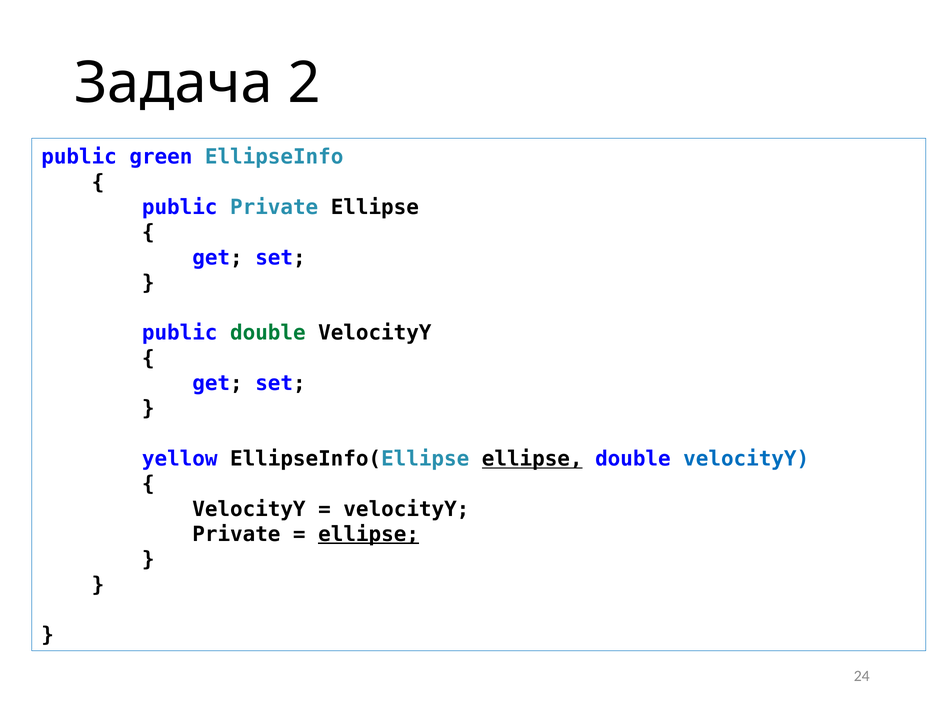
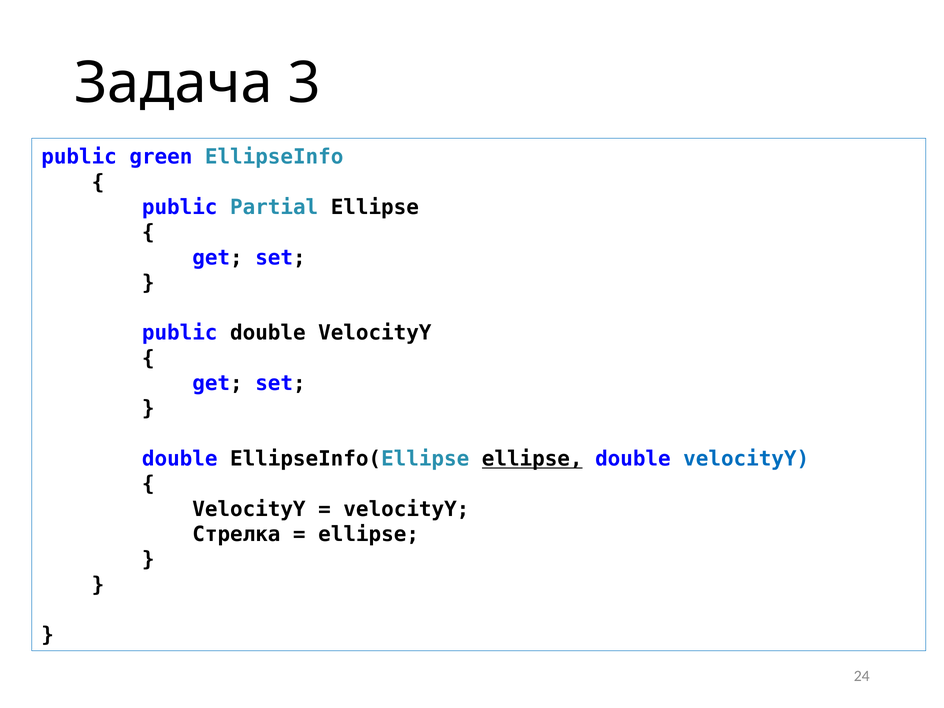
2: 2 -> 3
public Private: Private -> Partial
double at (268, 333) colour: green -> black
yellow at (180, 459): yellow -> double
Private at (236, 534): Private -> Стрелка
ellipse at (369, 534) underline: present -> none
